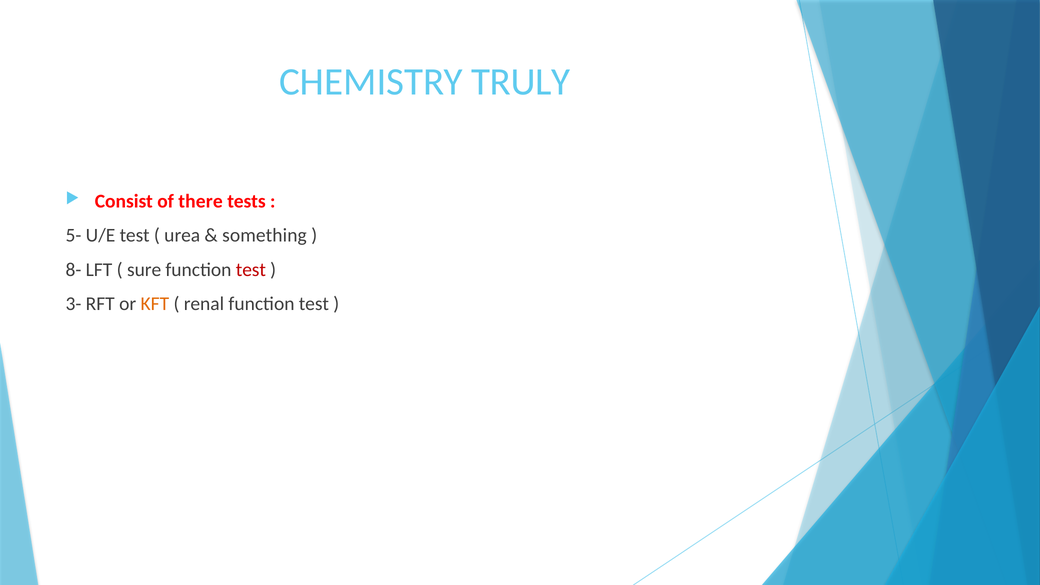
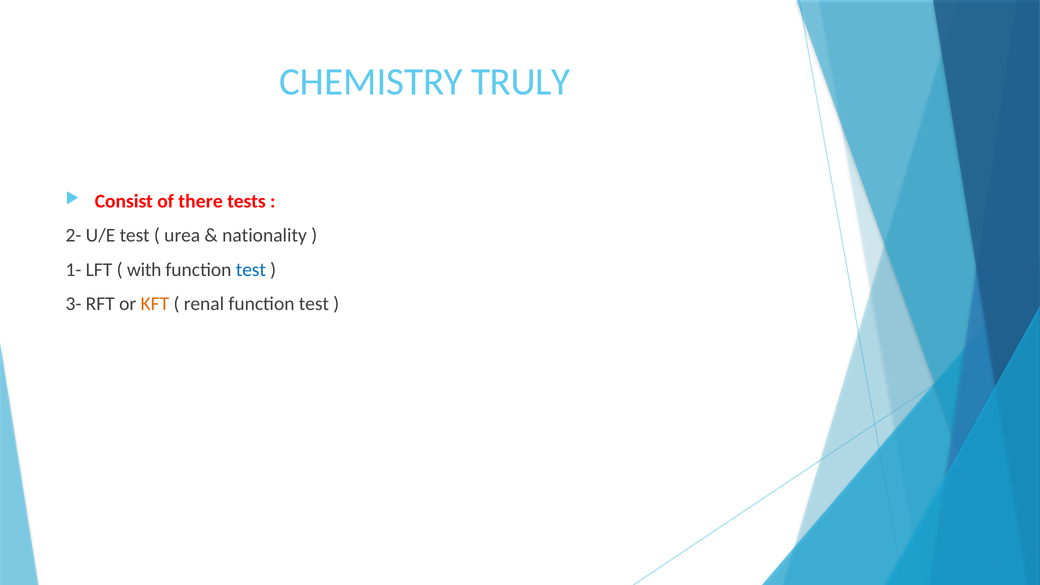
5-: 5- -> 2-
something: something -> nationality
8-: 8- -> 1-
sure: sure -> with
test at (251, 270) colour: red -> blue
